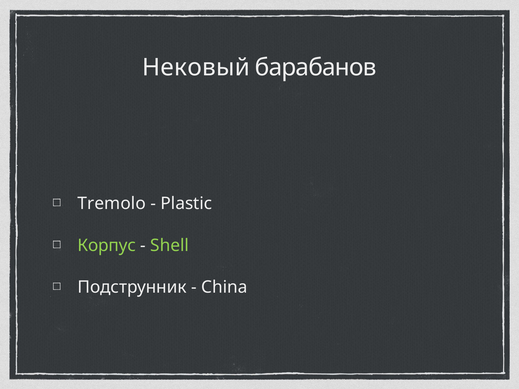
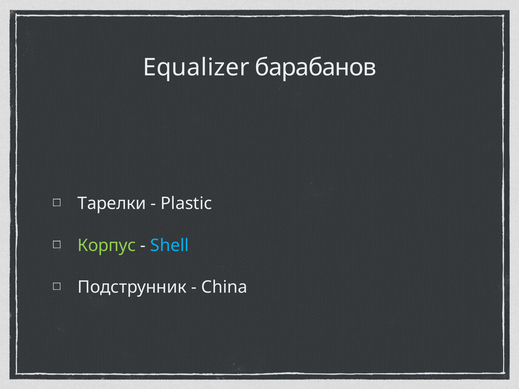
Нековый: Нековый -> Equalizer
Tremolo: Tremolo -> Тарелки
Shell colour: light green -> light blue
